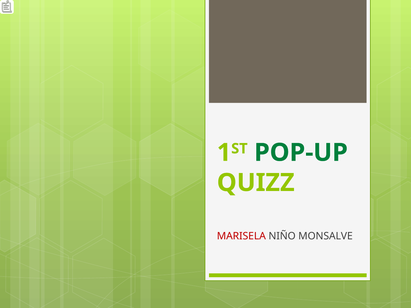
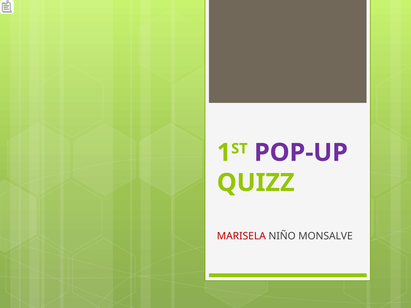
POP-UP colour: green -> purple
